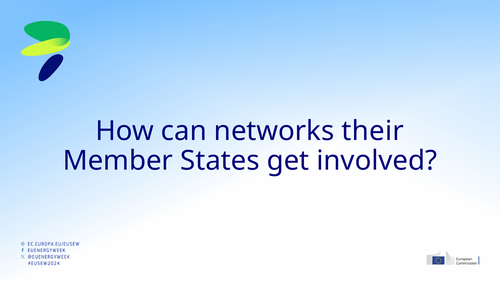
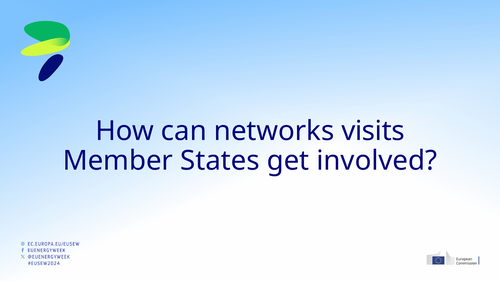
their: their -> visits
